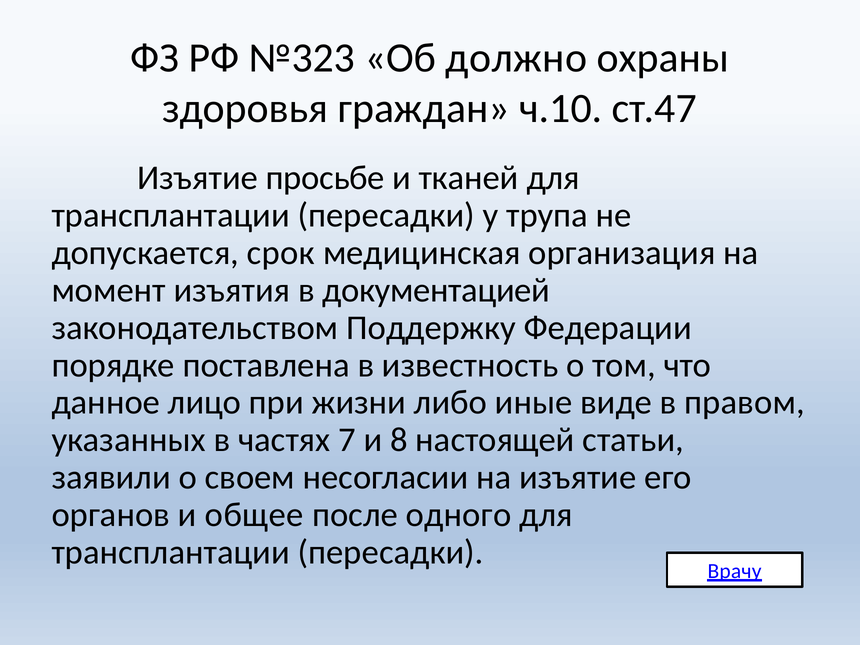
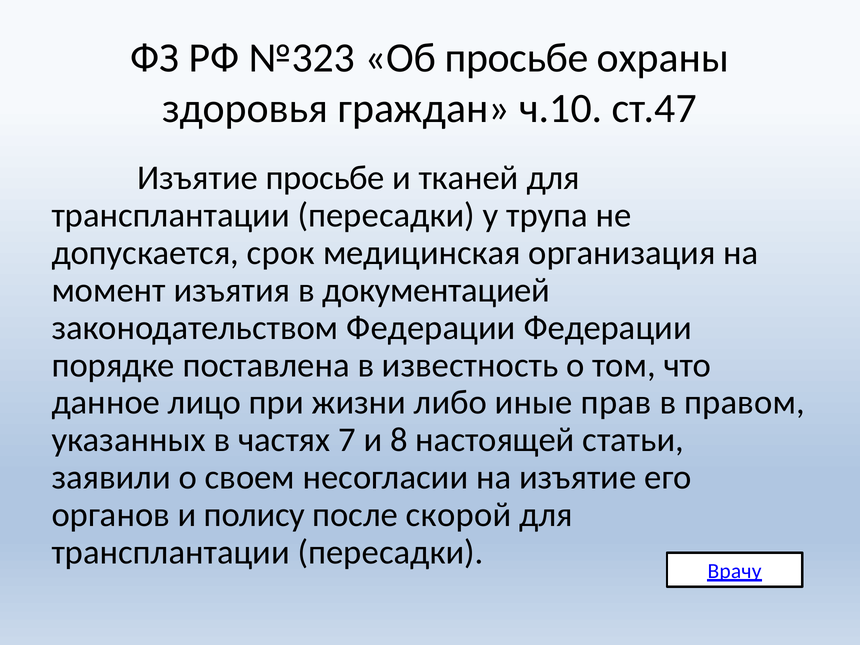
Об должно: должно -> просьбе
законодательством Поддержку: Поддержку -> Федерации
виде: виде -> прав
общее: общее -> полису
одного: одного -> скорой
